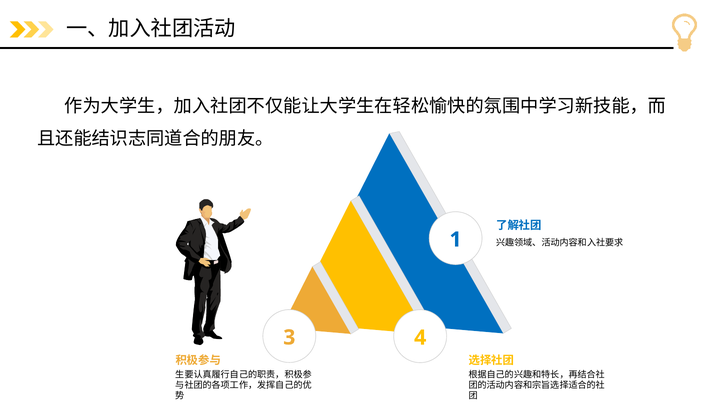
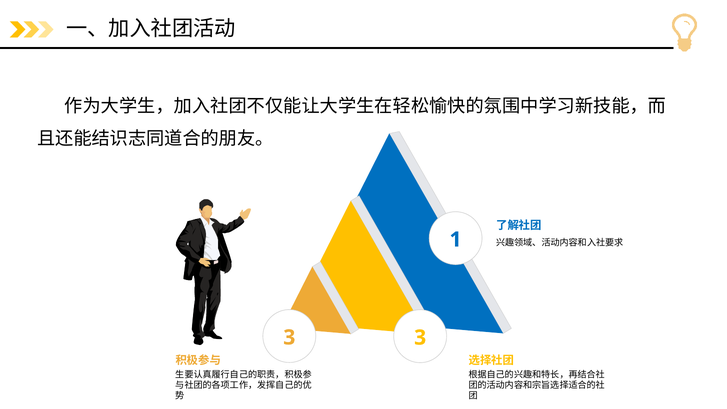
3 4: 4 -> 3
